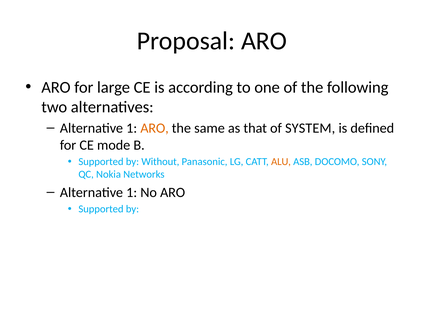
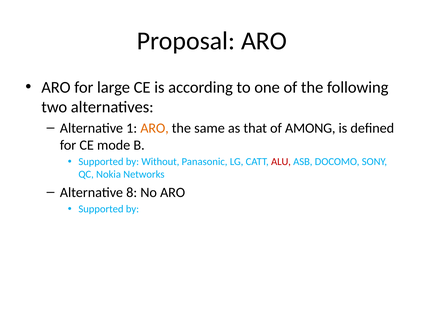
SYSTEM: SYSTEM -> AMONG
ALU colour: orange -> red
1 at (132, 192): 1 -> 8
